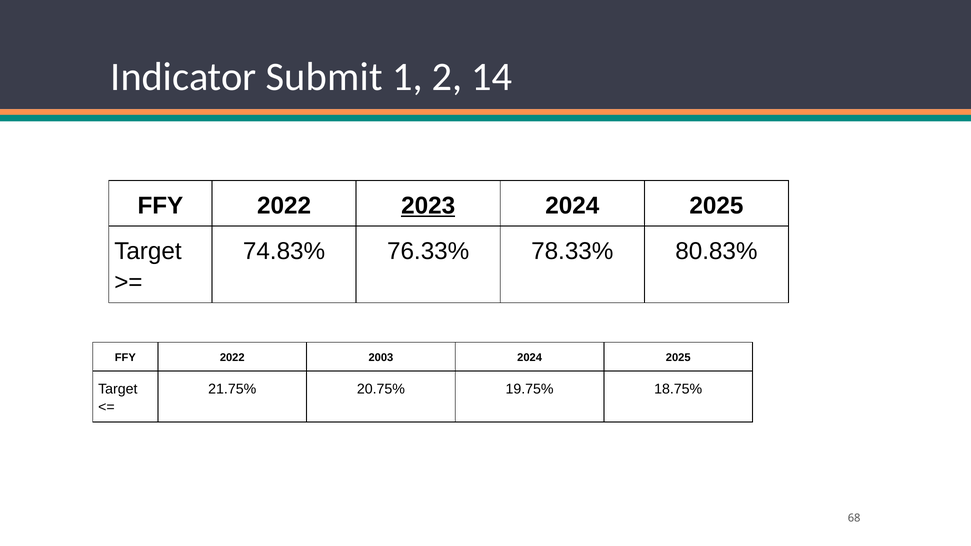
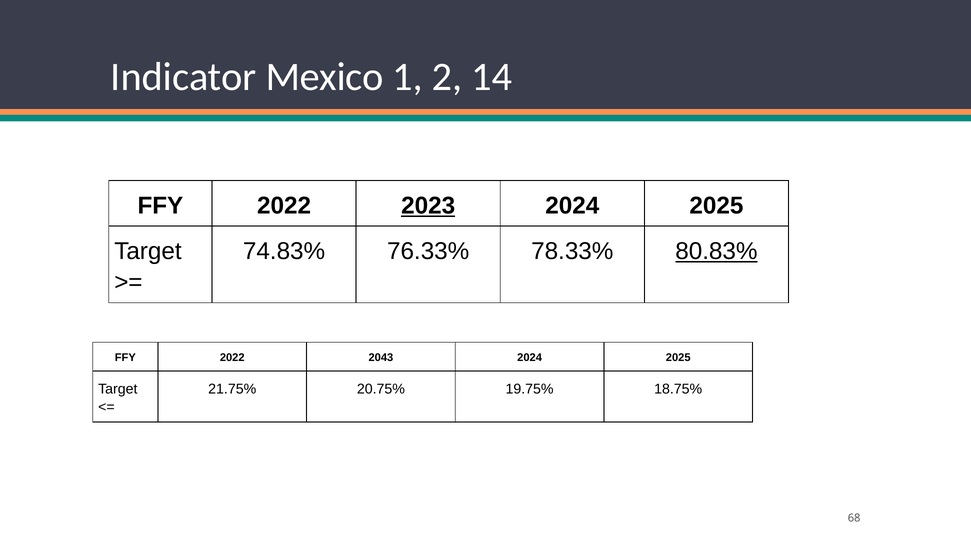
Submit: Submit -> Mexico
80.83% underline: none -> present
2003: 2003 -> 2043
